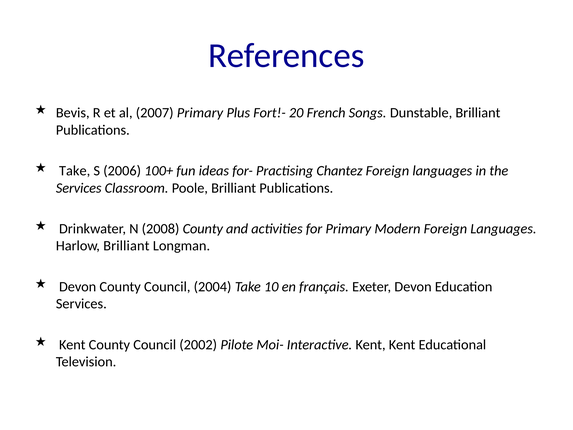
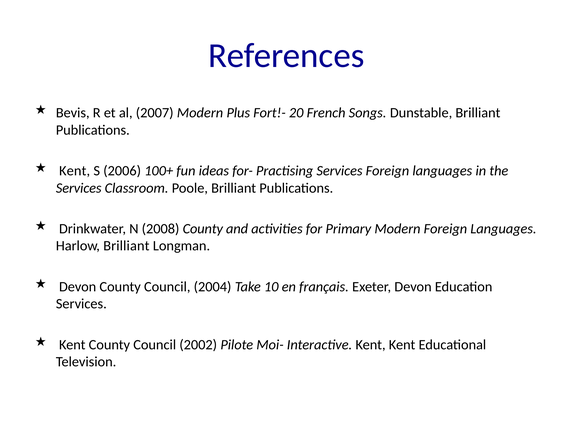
2007 Primary: Primary -> Modern
Take at (75, 171): Take -> Kent
Practising Chantez: Chantez -> Services
